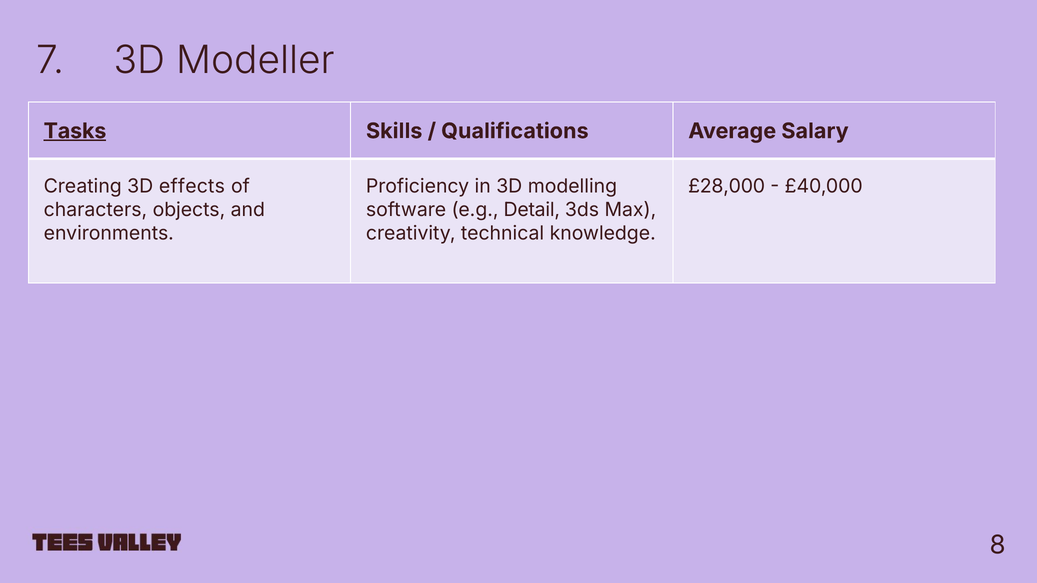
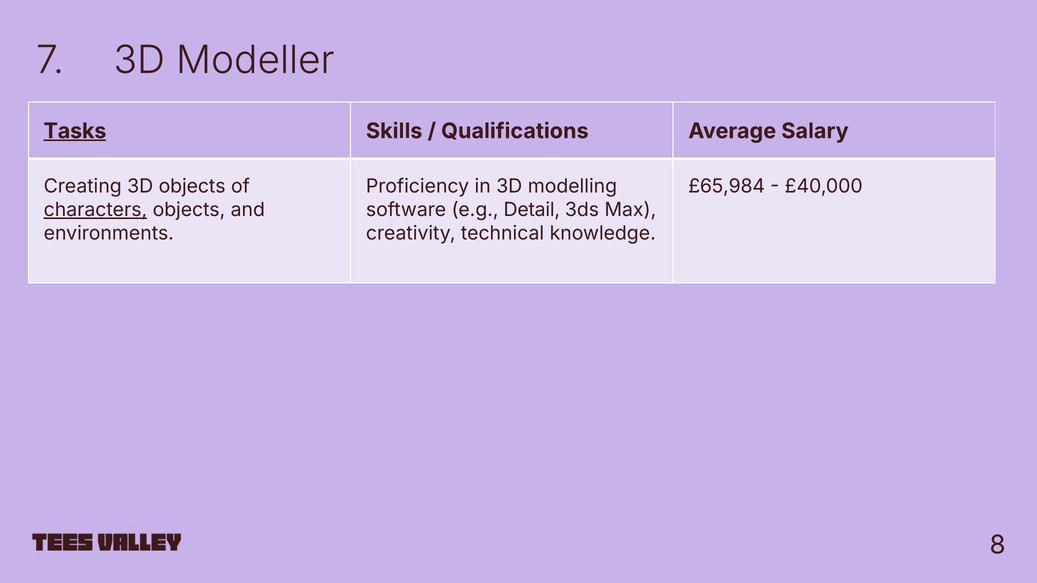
3D effects: effects -> objects
£28,000: £28,000 -> £65,984
characters underline: none -> present
